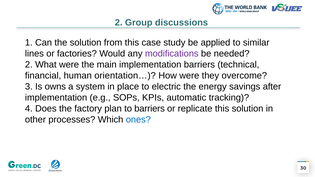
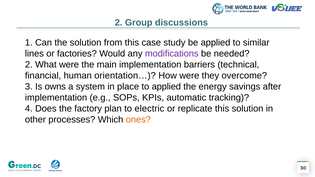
to electric: electric -> applied
to barriers: barriers -> electric
ones colour: blue -> orange
